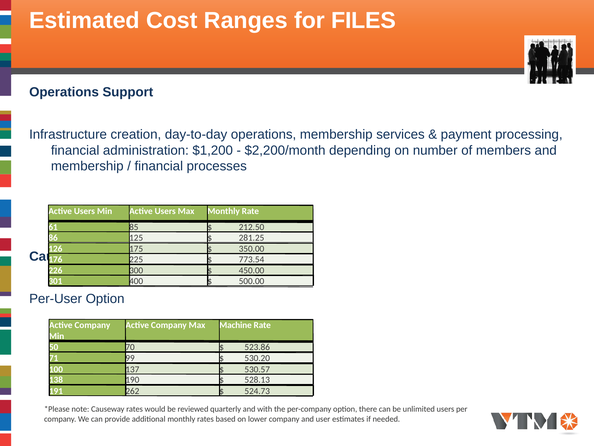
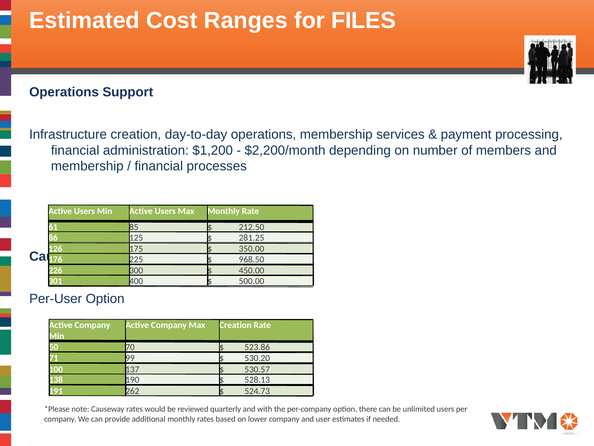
773.54: 773.54 -> 968.50
Max Machine: Machine -> Creation
